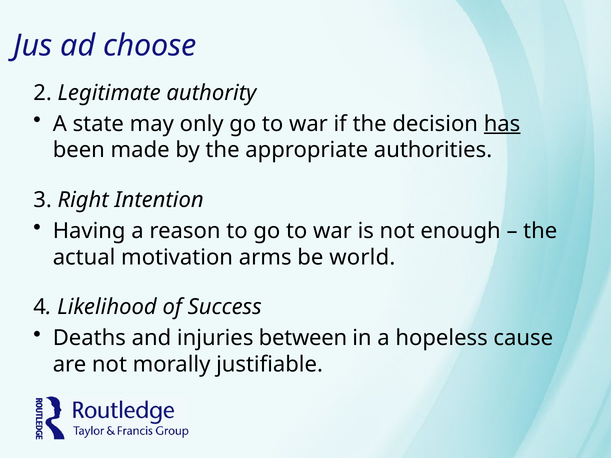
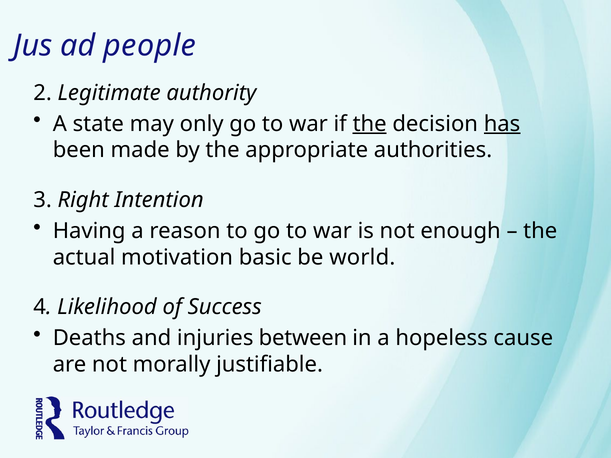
choose: choose -> people
the at (370, 124) underline: none -> present
arms: arms -> basic
